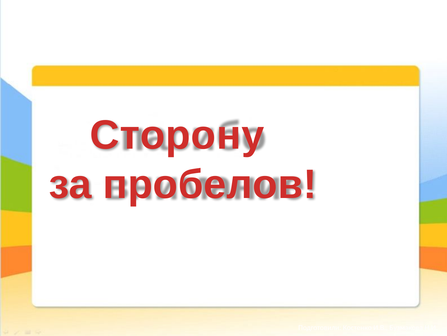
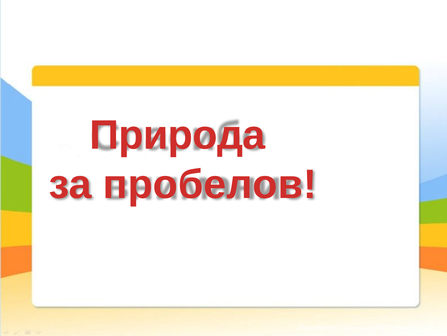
Сторону: Сторону -> Природа
